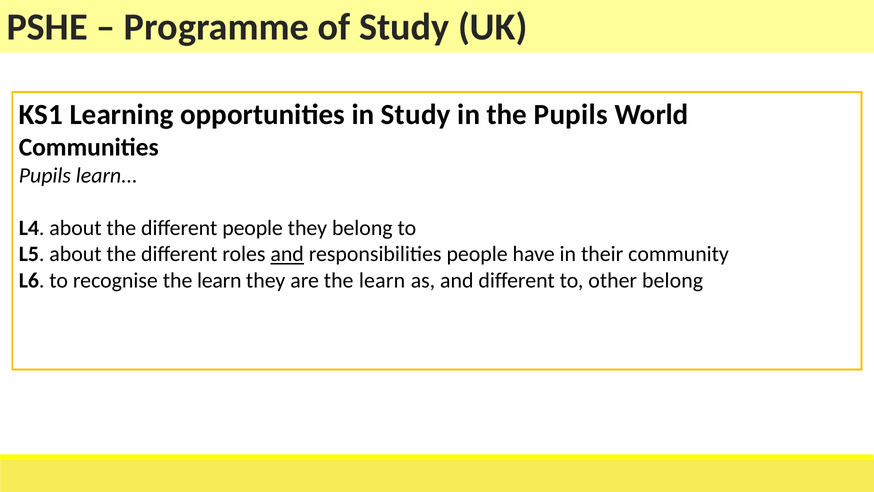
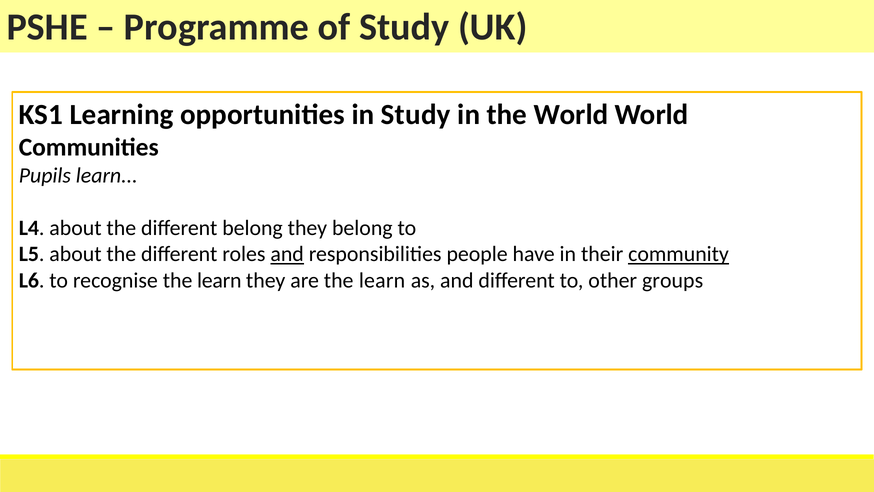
the Pupils: Pupils -> World
different people: people -> belong
community underline: none -> present
other belong: belong -> groups
